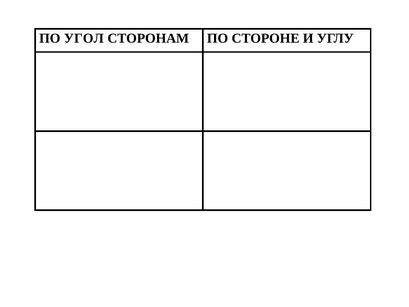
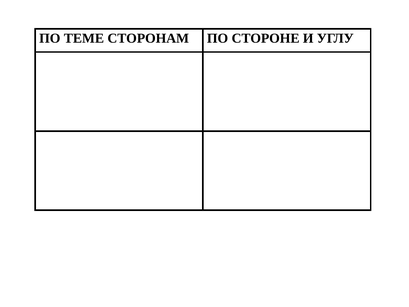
УГОЛ: УГОЛ -> ТЕМЕ
